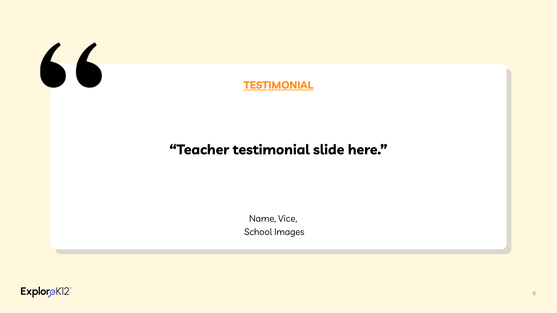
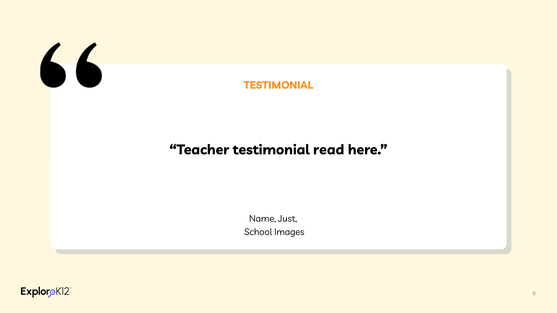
TESTIMONIAL at (278, 86) underline: present -> none
slide: slide -> read
Vice: Vice -> Just
